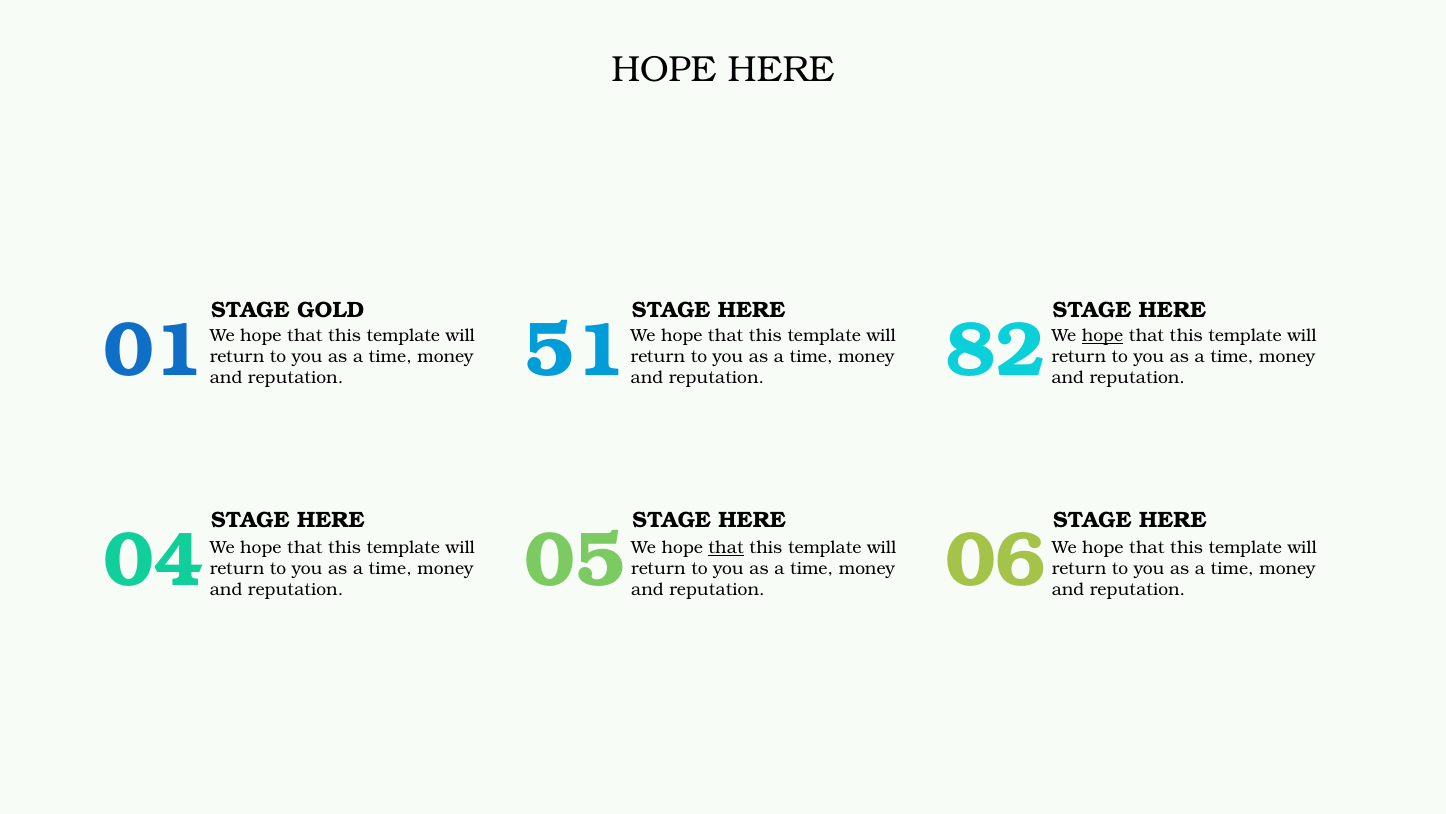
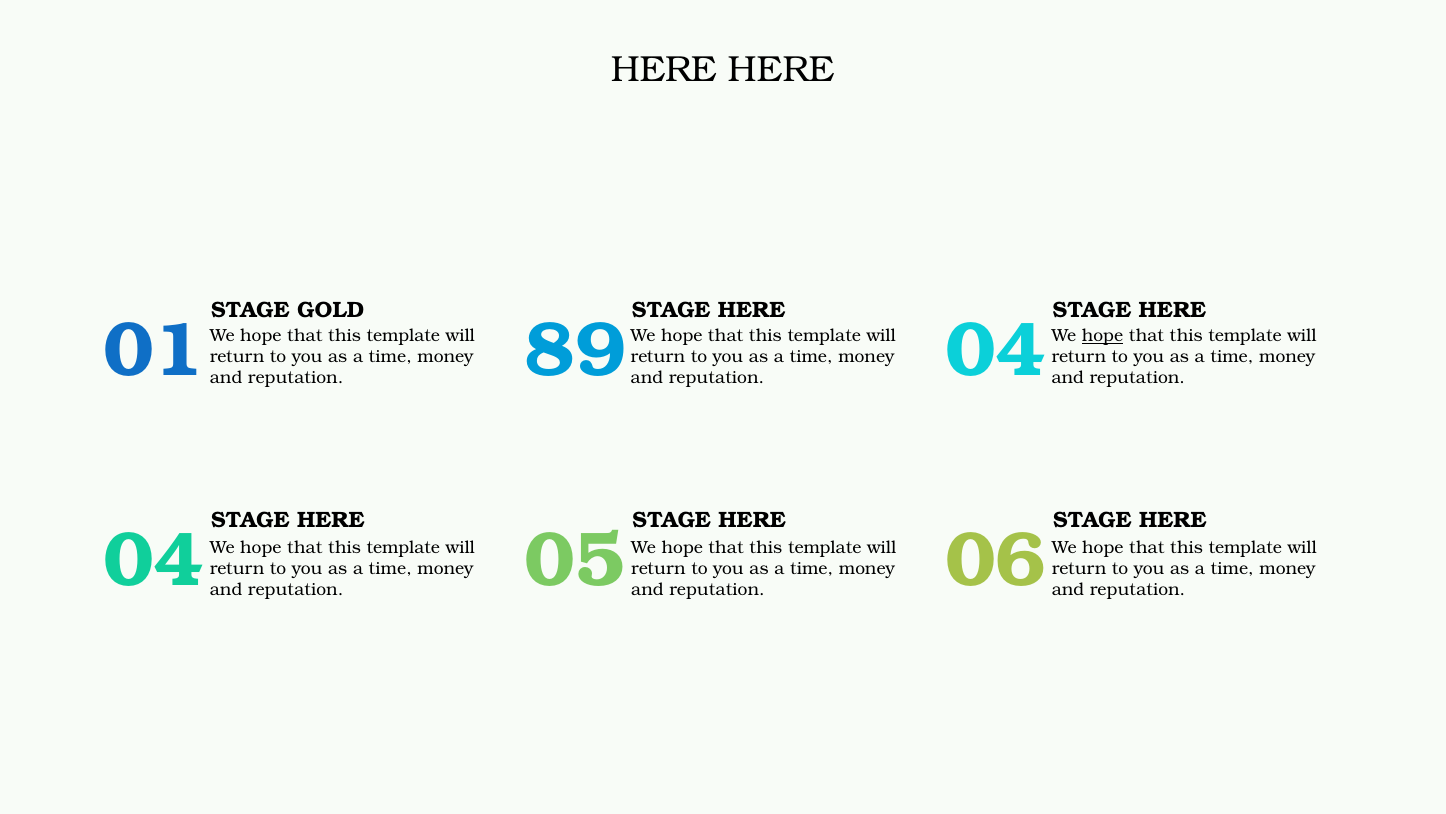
HOPE at (664, 70): HOPE -> HERE
51: 51 -> 89
82 at (996, 350): 82 -> 04
that at (726, 547) underline: present -> none
